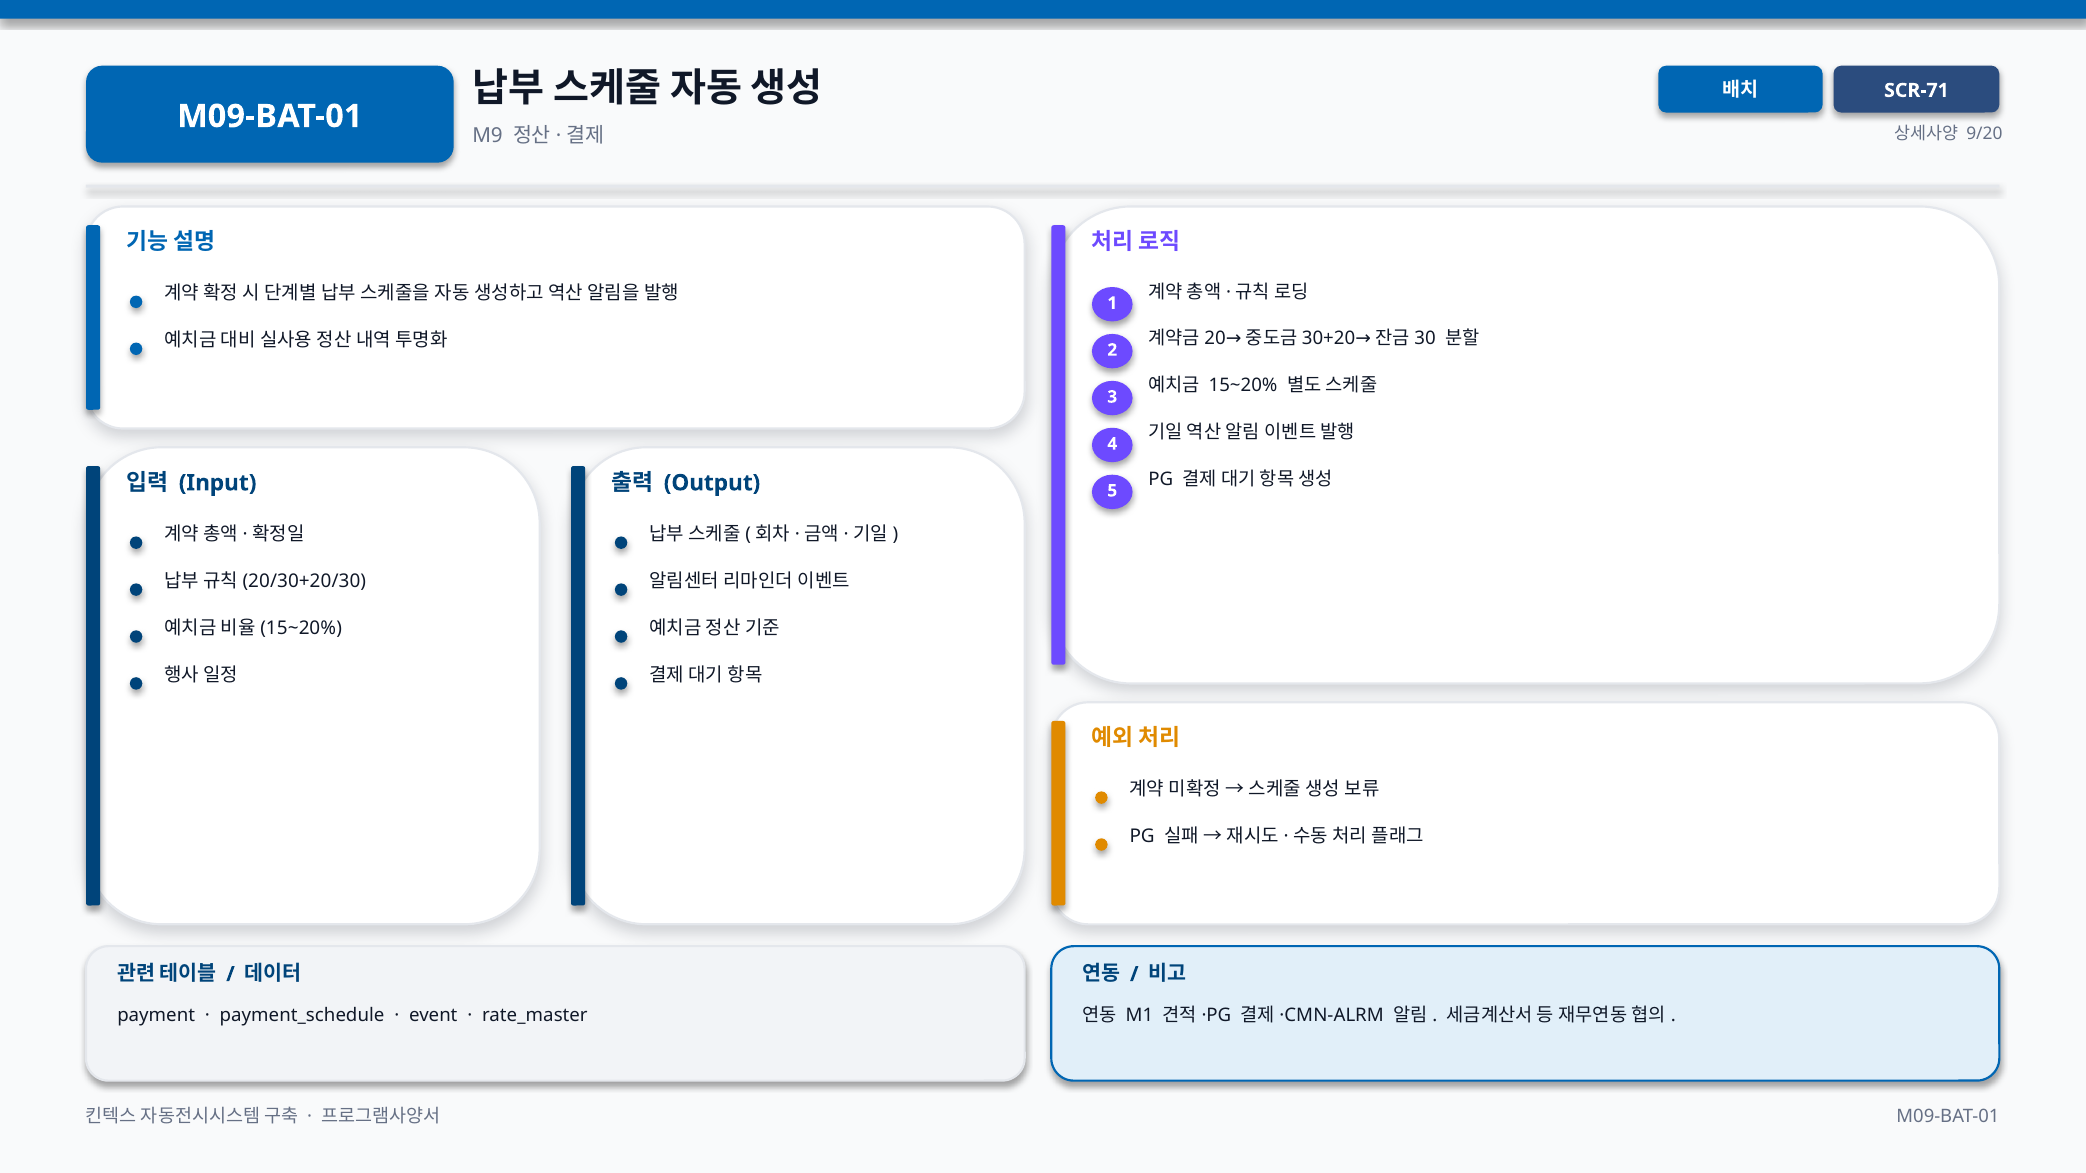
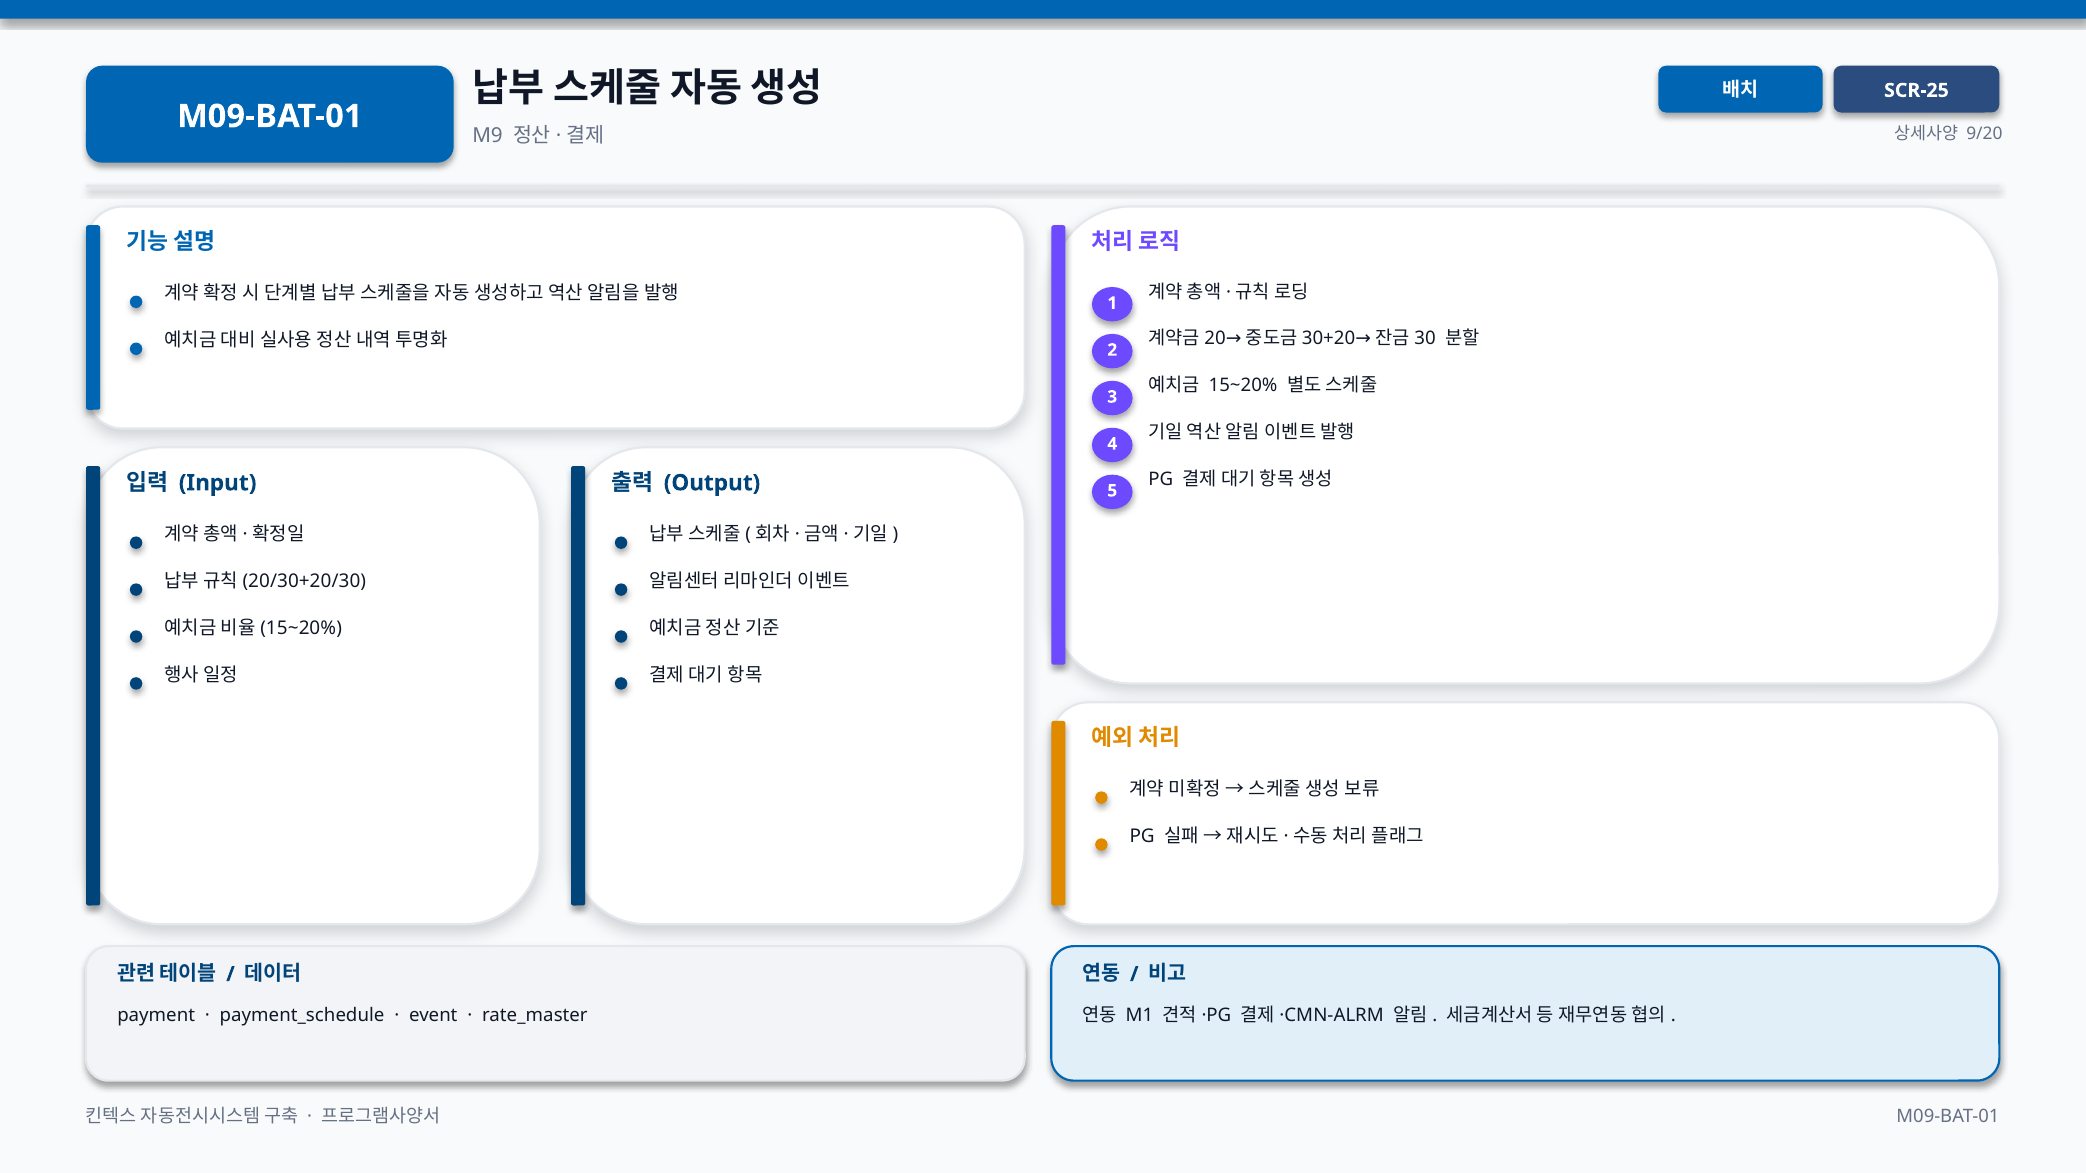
SCR-71: SCR-71 -> SCR-25
